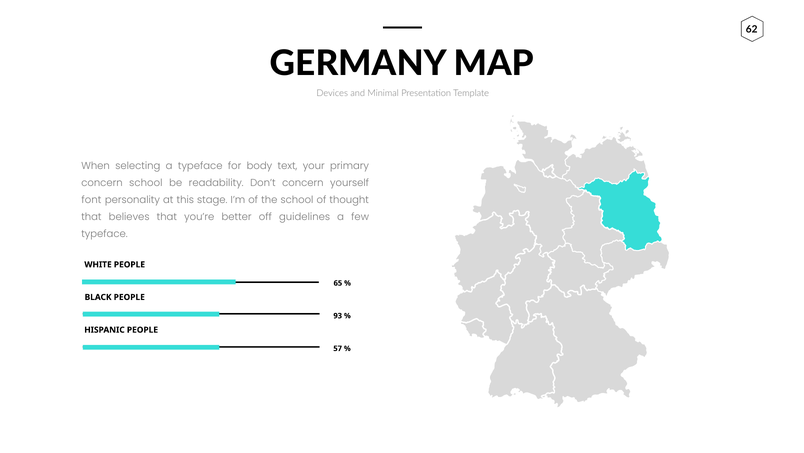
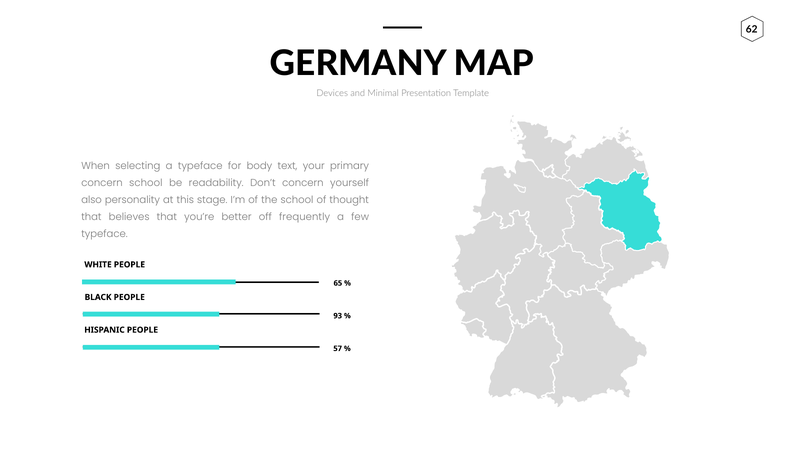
font: font -> also
guidelines: guidelines -> frequently
